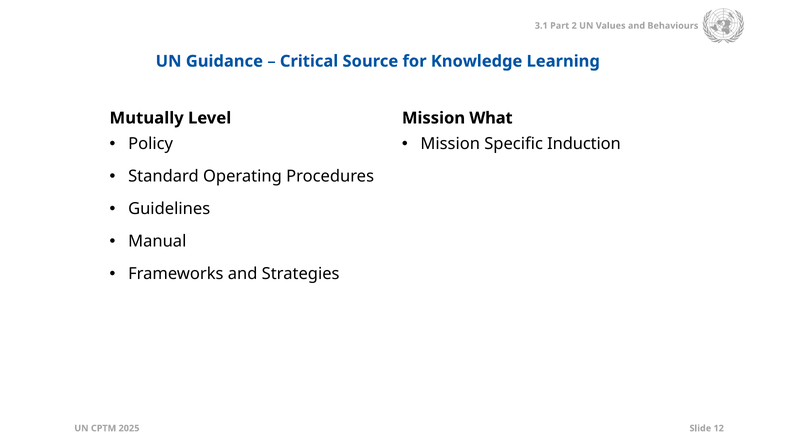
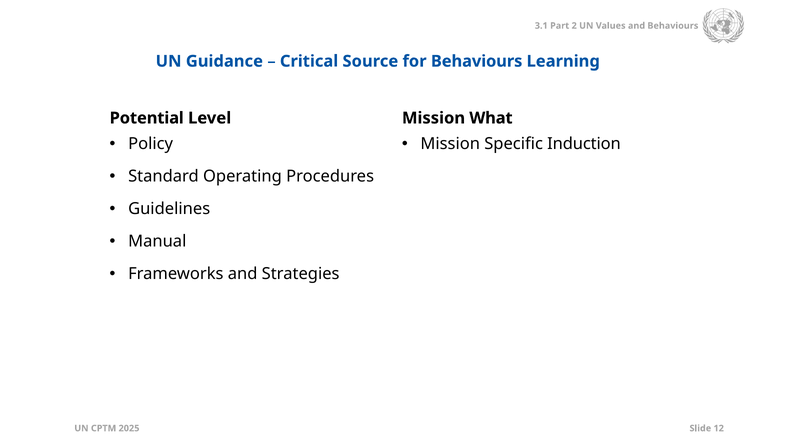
for Knowledge: Knowledge -> Behaviours
Mutually: Mutually -> Potential
